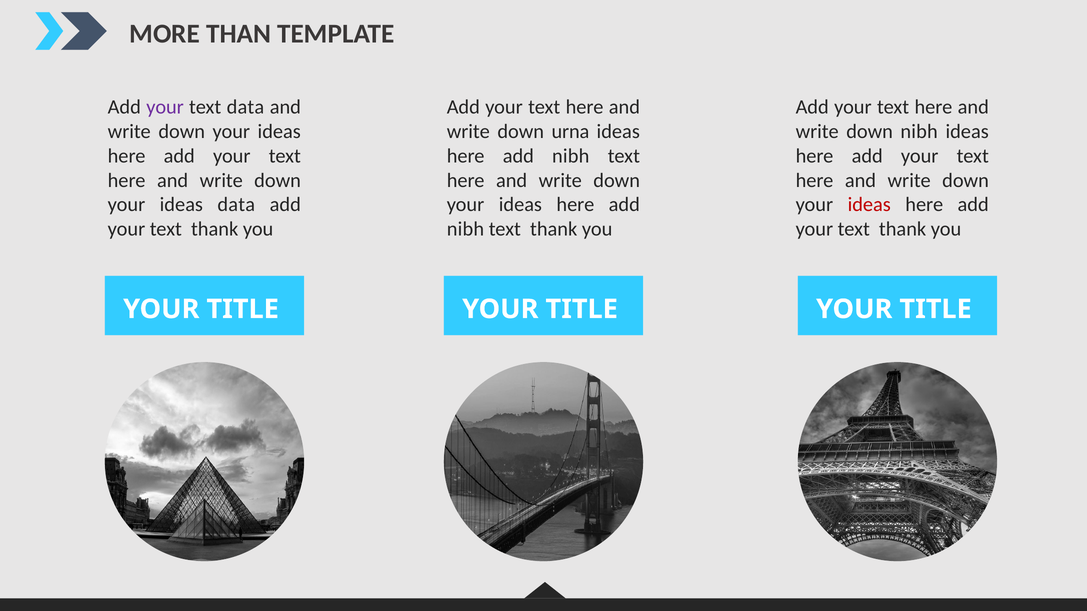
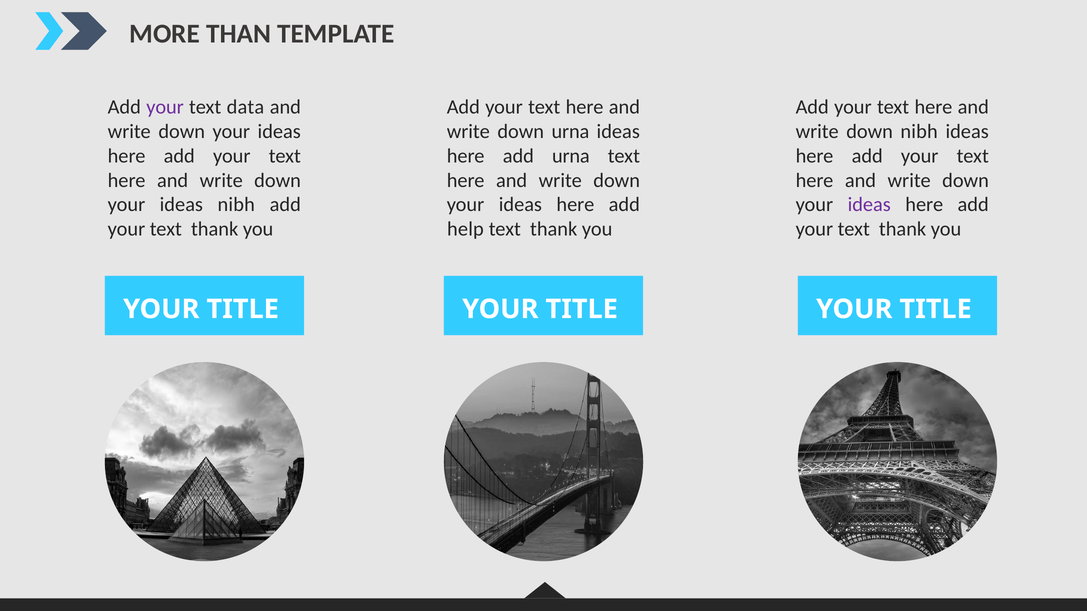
nibh at (571, 156): nibh -> urna
ideas data: data -> nibh
ideas at (869, 205) colour: red -> purple
nibh at (465, 229): nibh -> help
